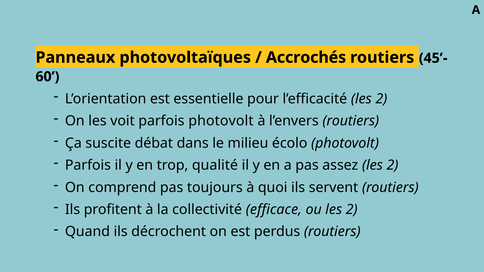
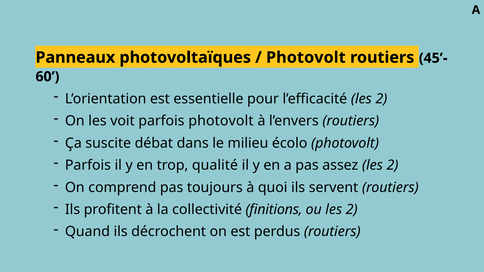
Accrochés at (306, 57): Accrochés -> Photovolt
efficace: efficace -> finitions
